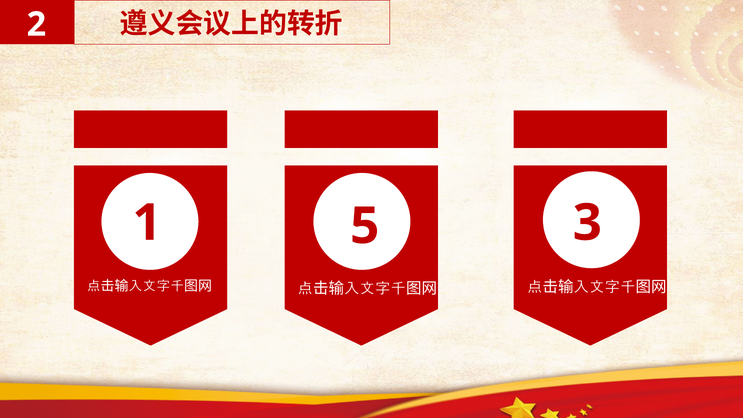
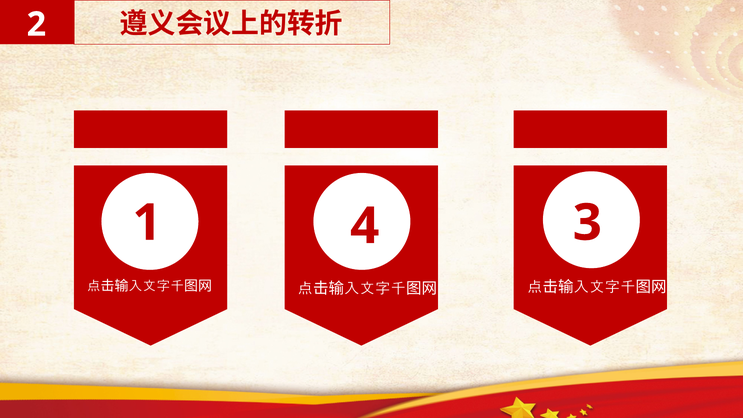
5: 5 -> 4
